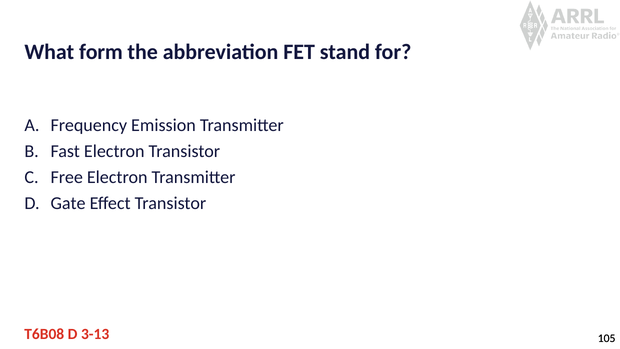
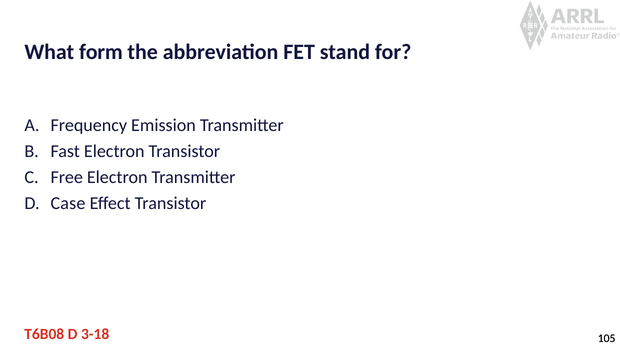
Gate: Gate -> Case
3-13: 3-13 -> 3-18
